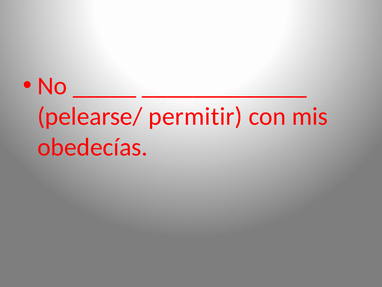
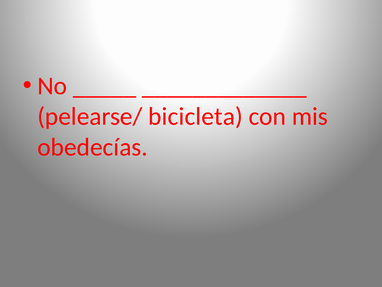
permitir: permitir -> bicicleta
